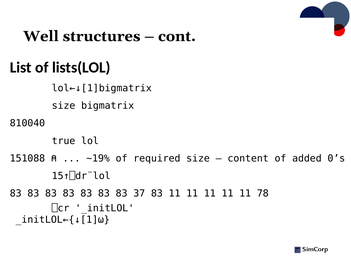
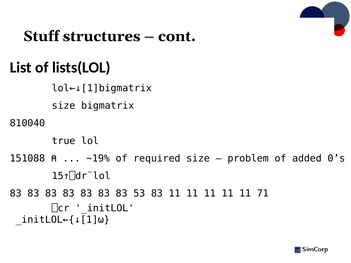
Well: Well -> Stuff
content: content -> problem
37: 37 -> 53
78: 78 -> 71
